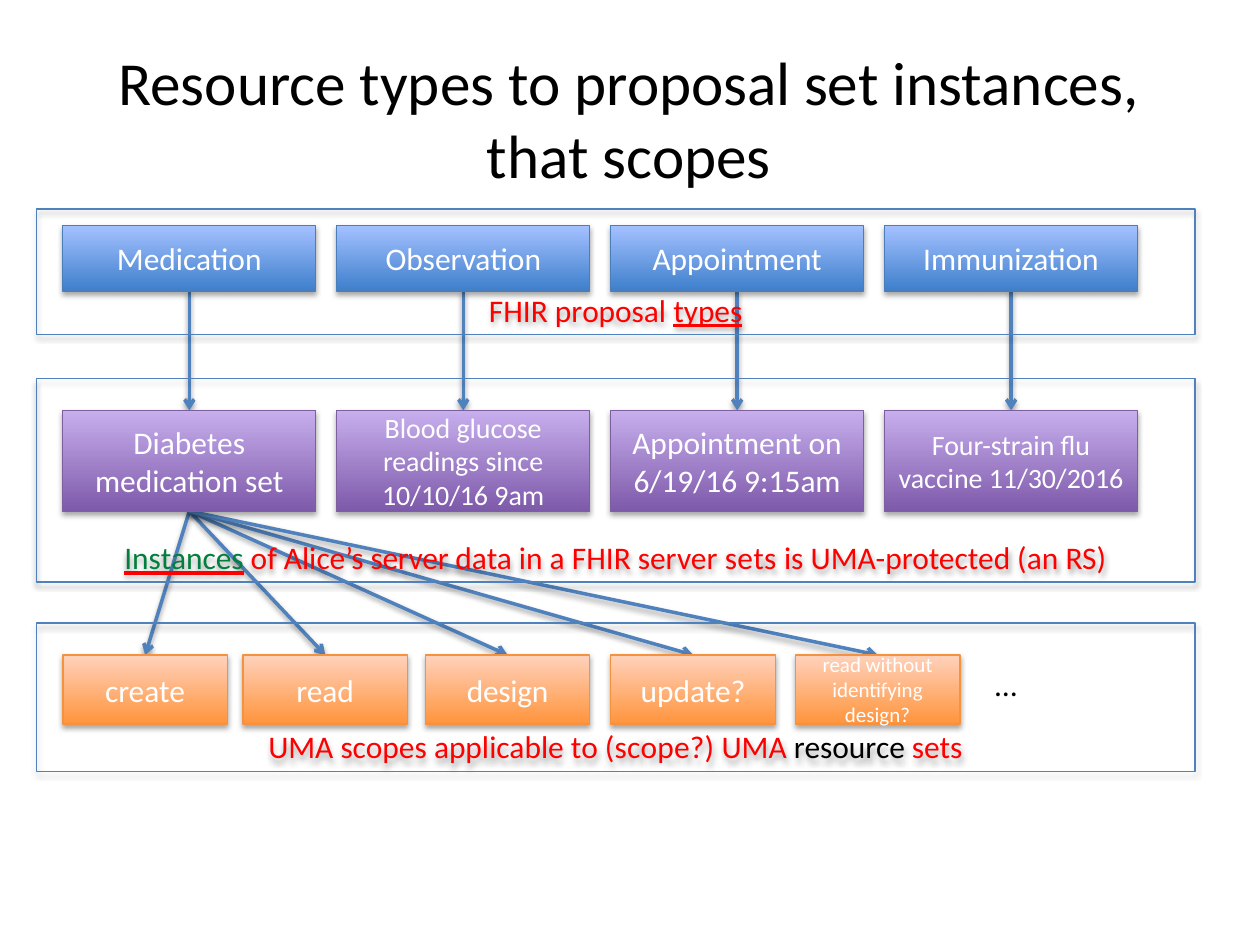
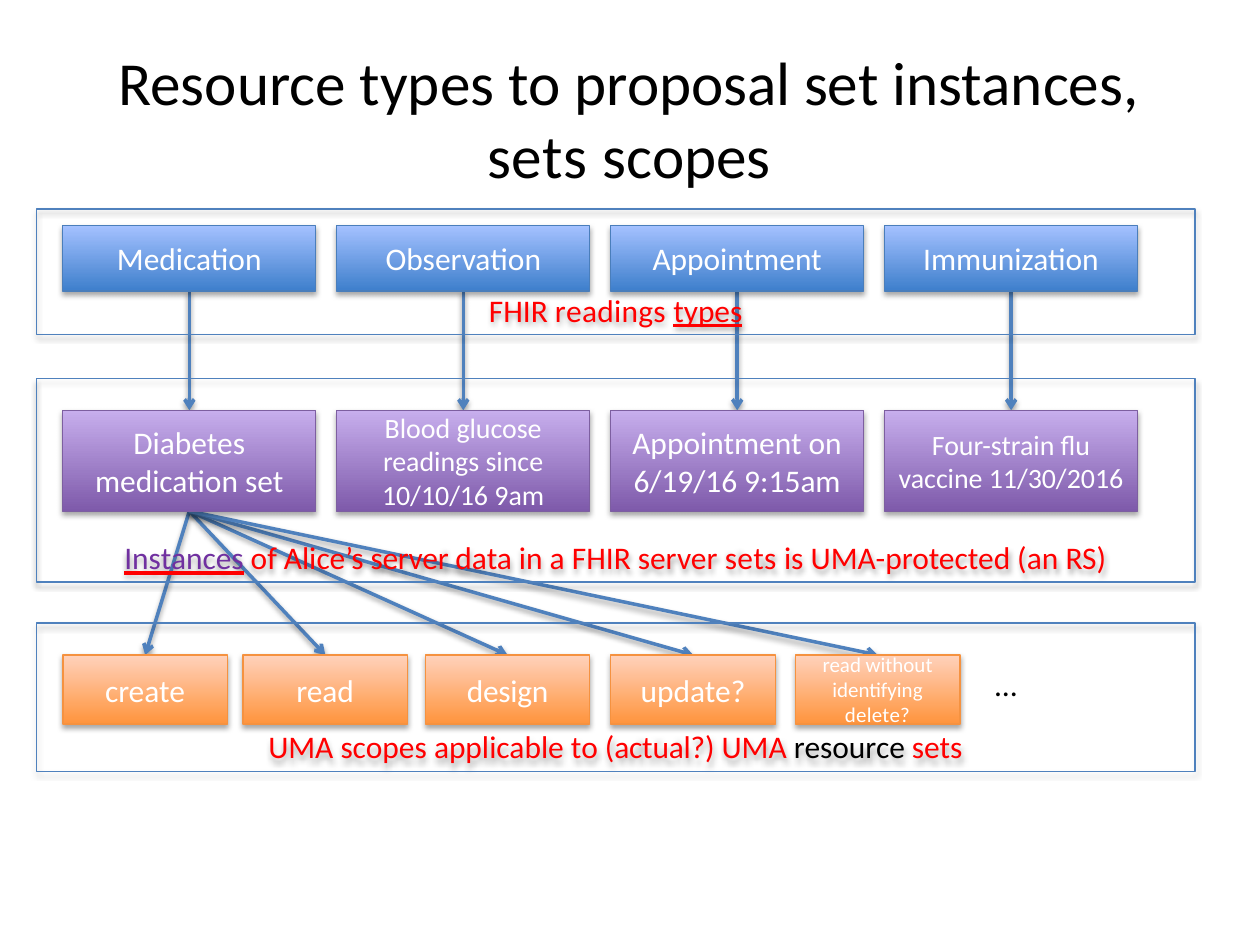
that at (538, 158): that -> sets
FHIR proposal: proposal -> readings
Instances at (184, 560) colour: green -> purple
design at (878, 716): design -> delete
scope: scope -> actual
